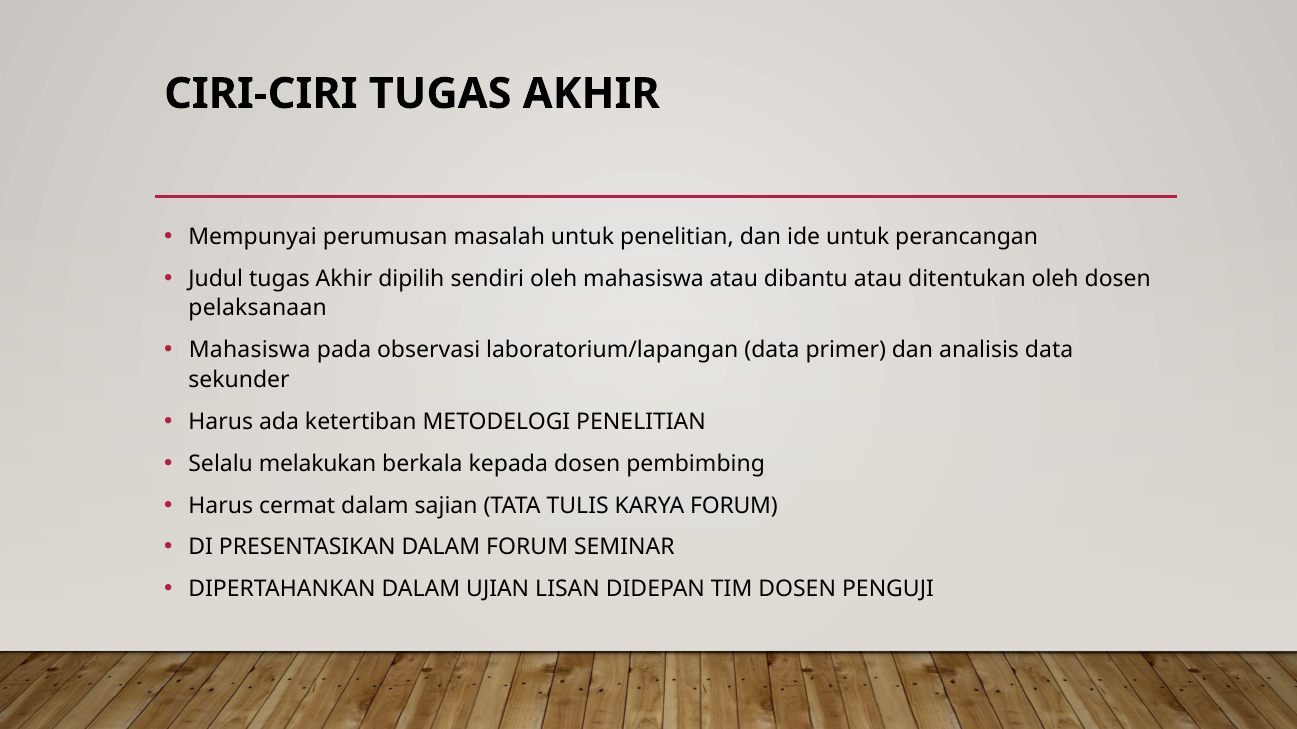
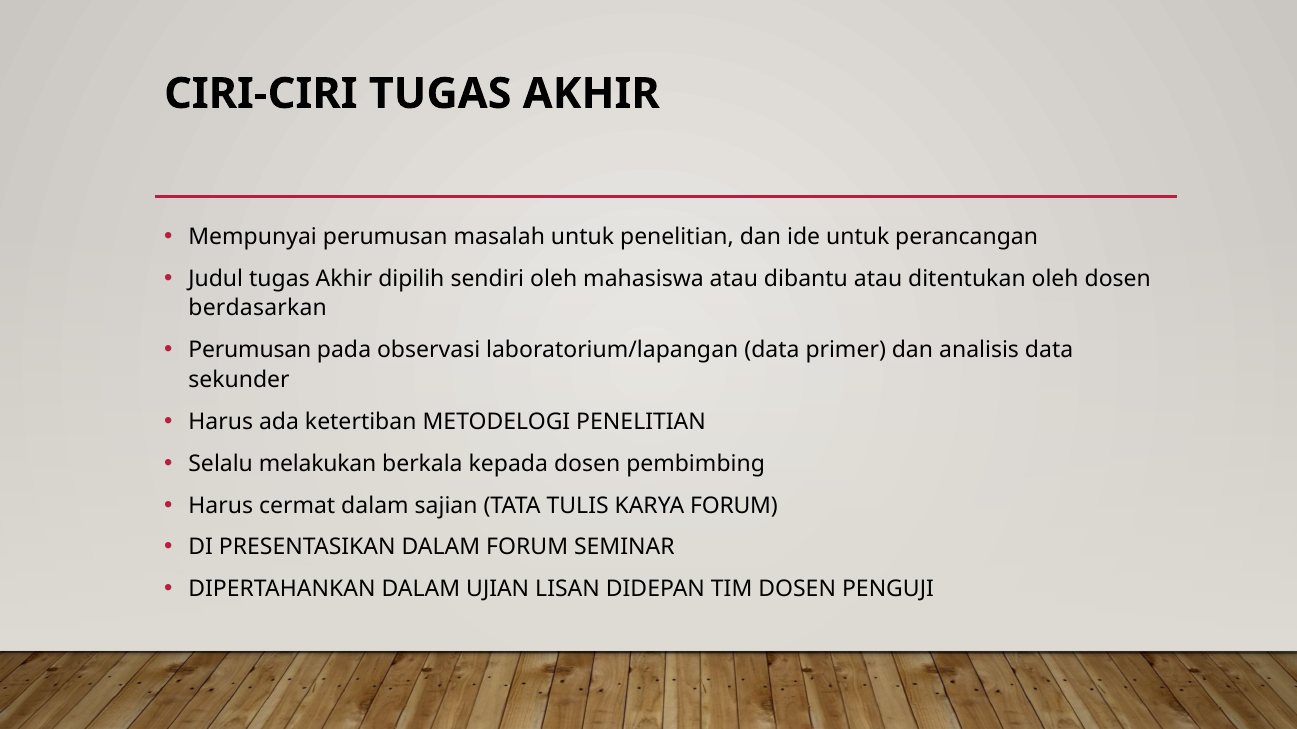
pelaksanaan: pelaksanaan -> berdasarkan
Mahasiswa at (250, 350): Mahasiswa -> Perumusan
